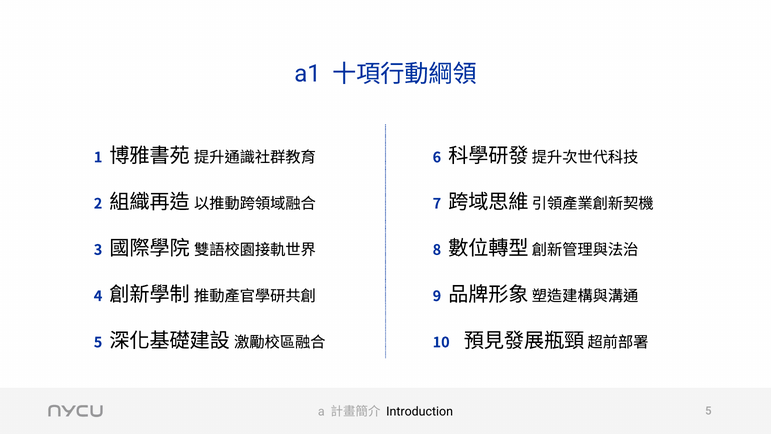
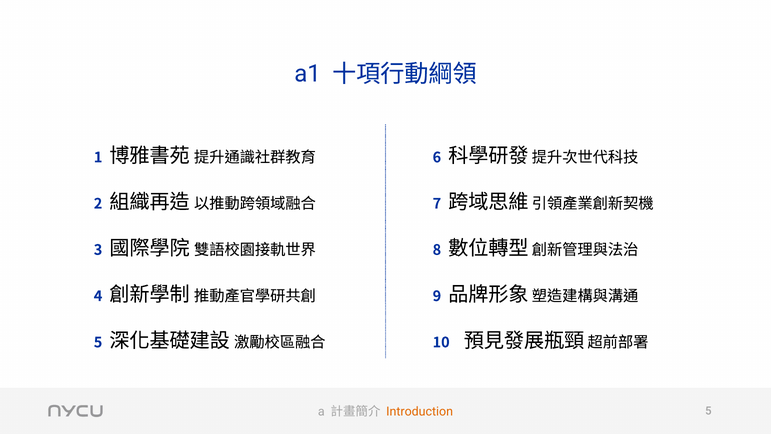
Introduction colour: black -> orange
